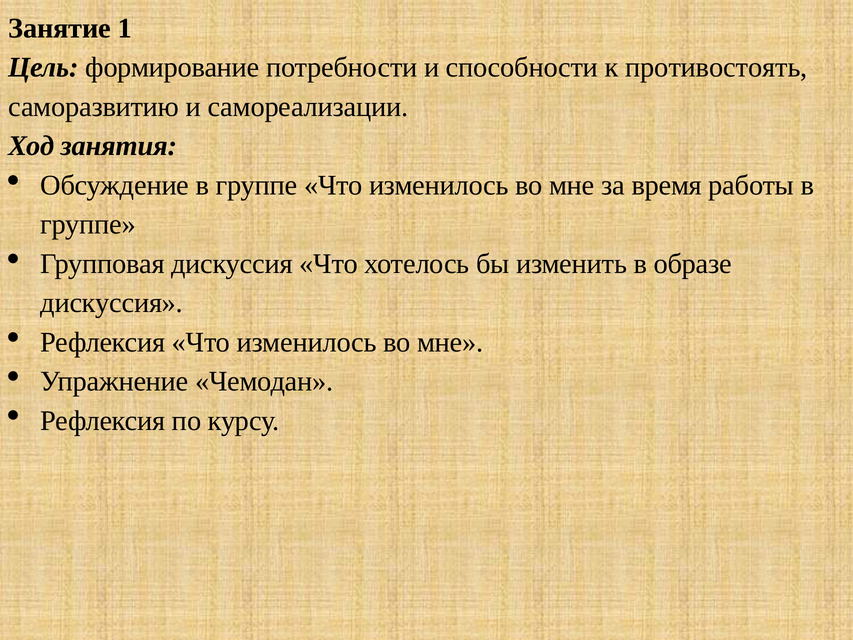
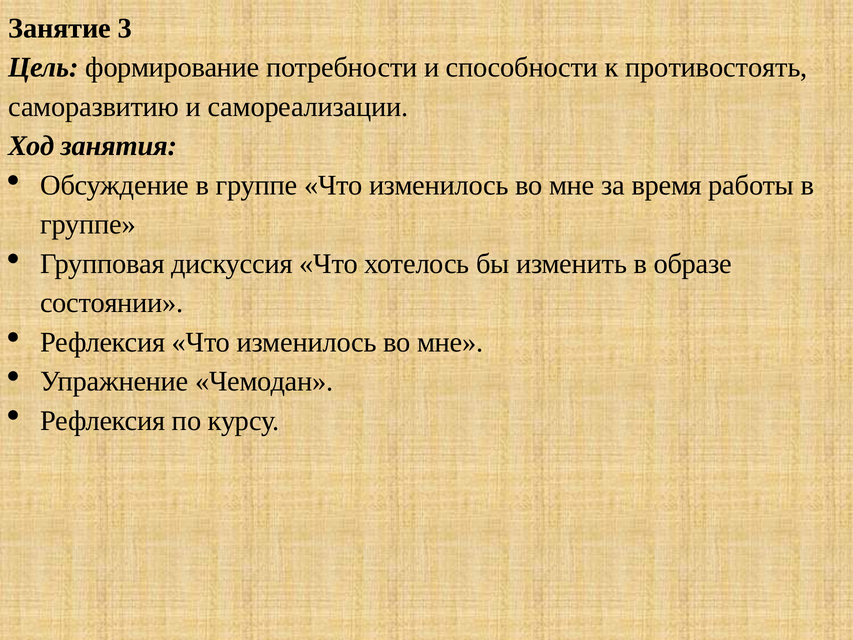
1: 1 -> 3
дискуссия at (112, 303): дискуссия -> состоянии
